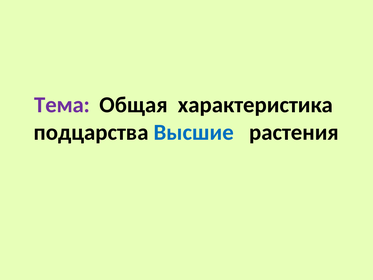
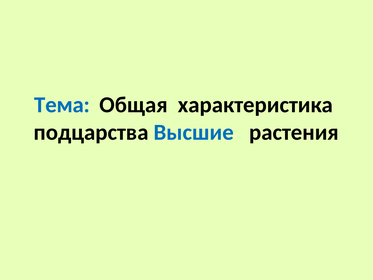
Тема colour: purple -> blue
